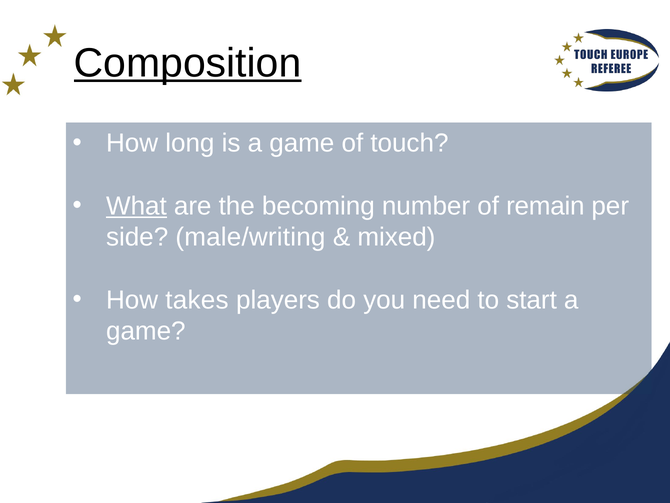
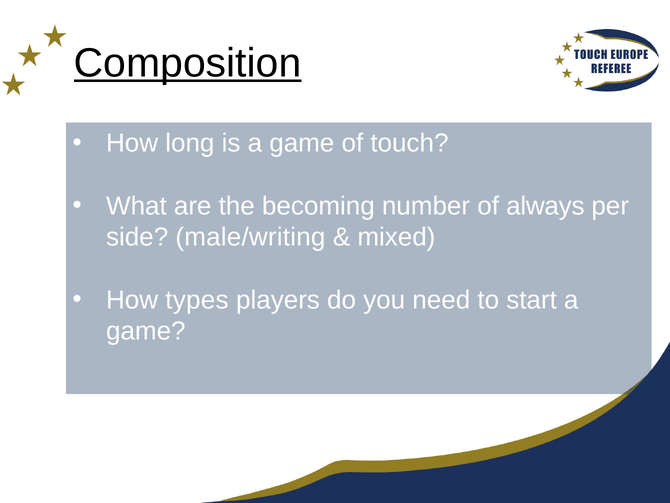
What underline: present -> none
remain: remain -> always
takes: takes -> types
